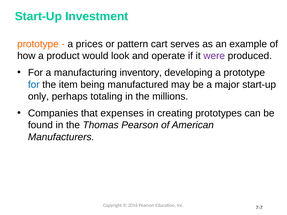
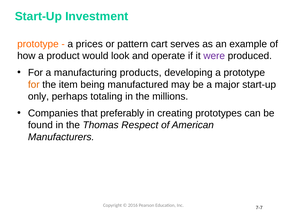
inventory: inventory -> products
for at (34, 85) colour: blue -> orange
expenses: expenses -> preferably
Thomas Pearson: Pearson -> Respect
